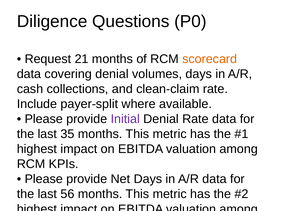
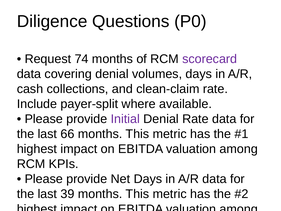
21: 21 -> 74
scorecard colour: orange -> purple
35: 35 -> 66
56: 56 -> 39
